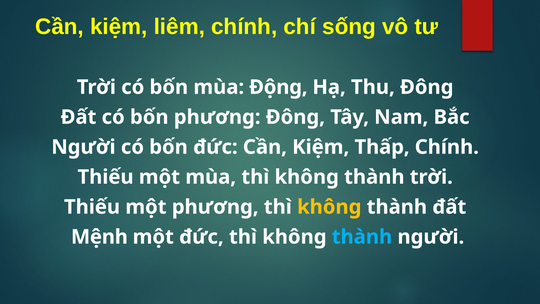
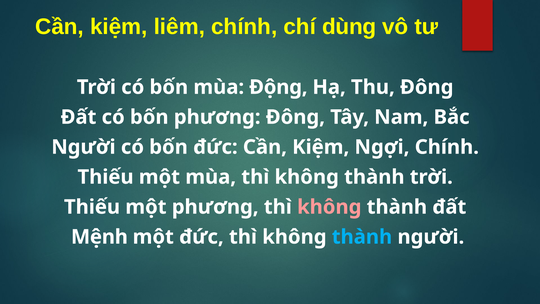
sống: sống -> dùng
Thấp: Thấp -> Ngợi
không at (329, 207) colour: yellow -> pink
